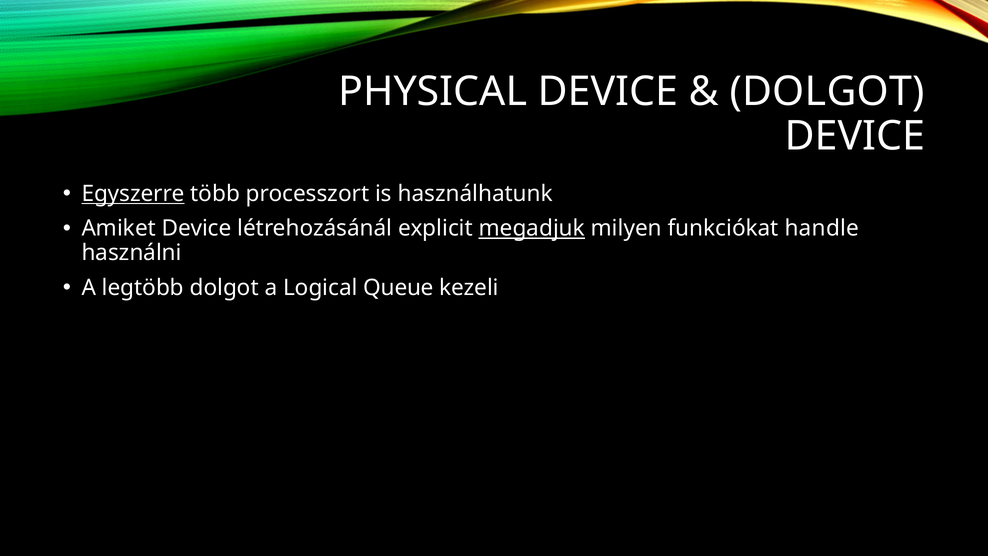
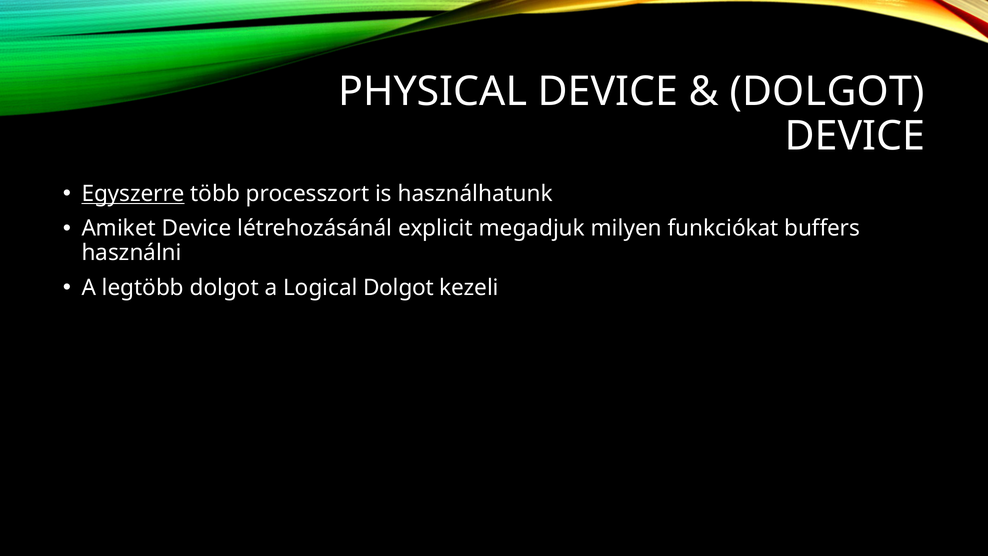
megadjuk underline: present -> none
handle: handle -> buffers
Logical Queue: Queue -> Dolgot
